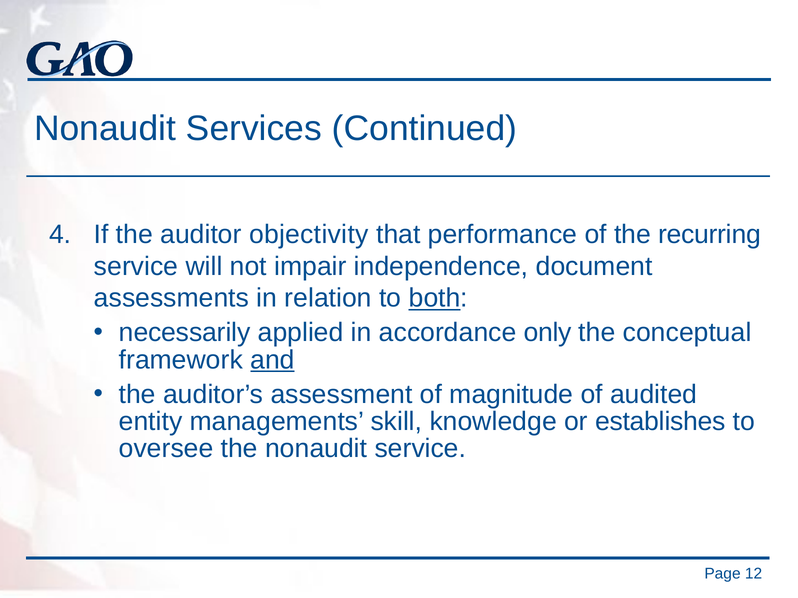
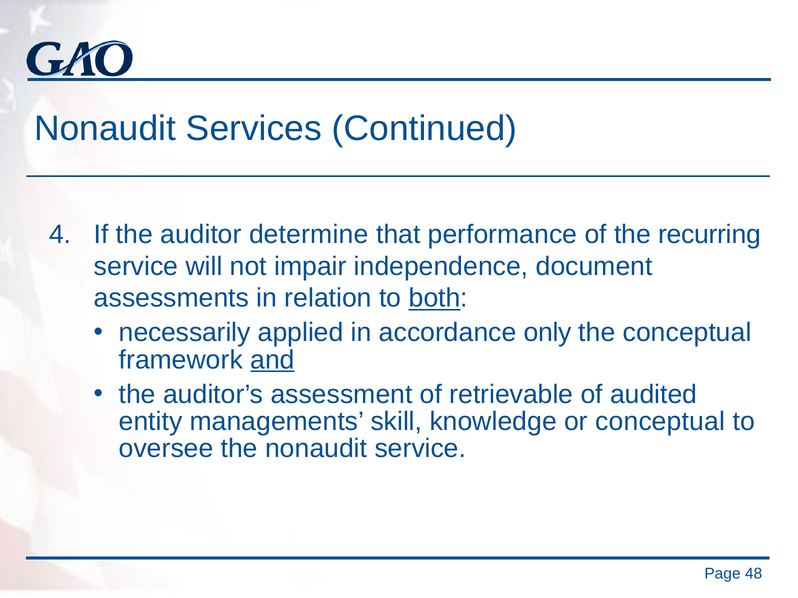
objectivity: objectivity -> determine
magnitude: magnitude -> retrievable
or establishes: establishes -> conceptual
12: 12 -> 48
